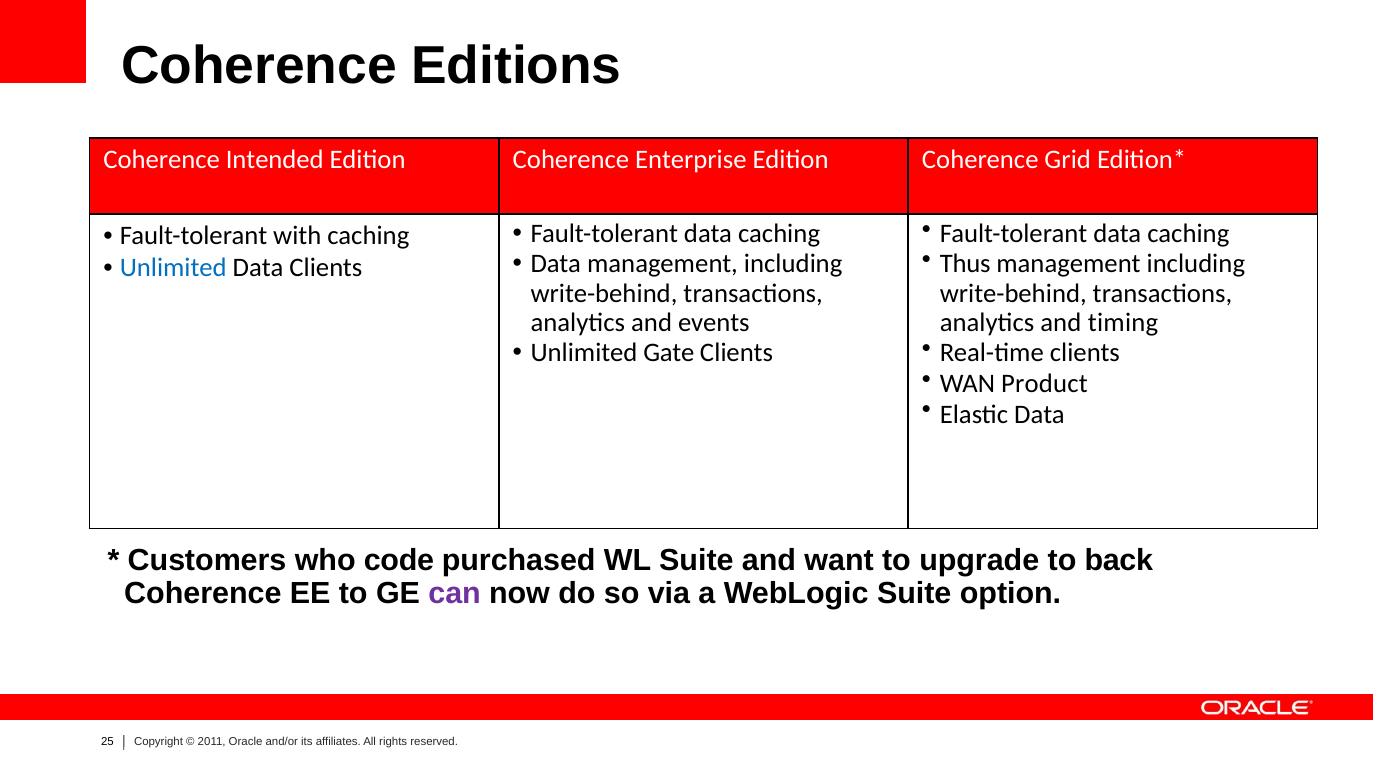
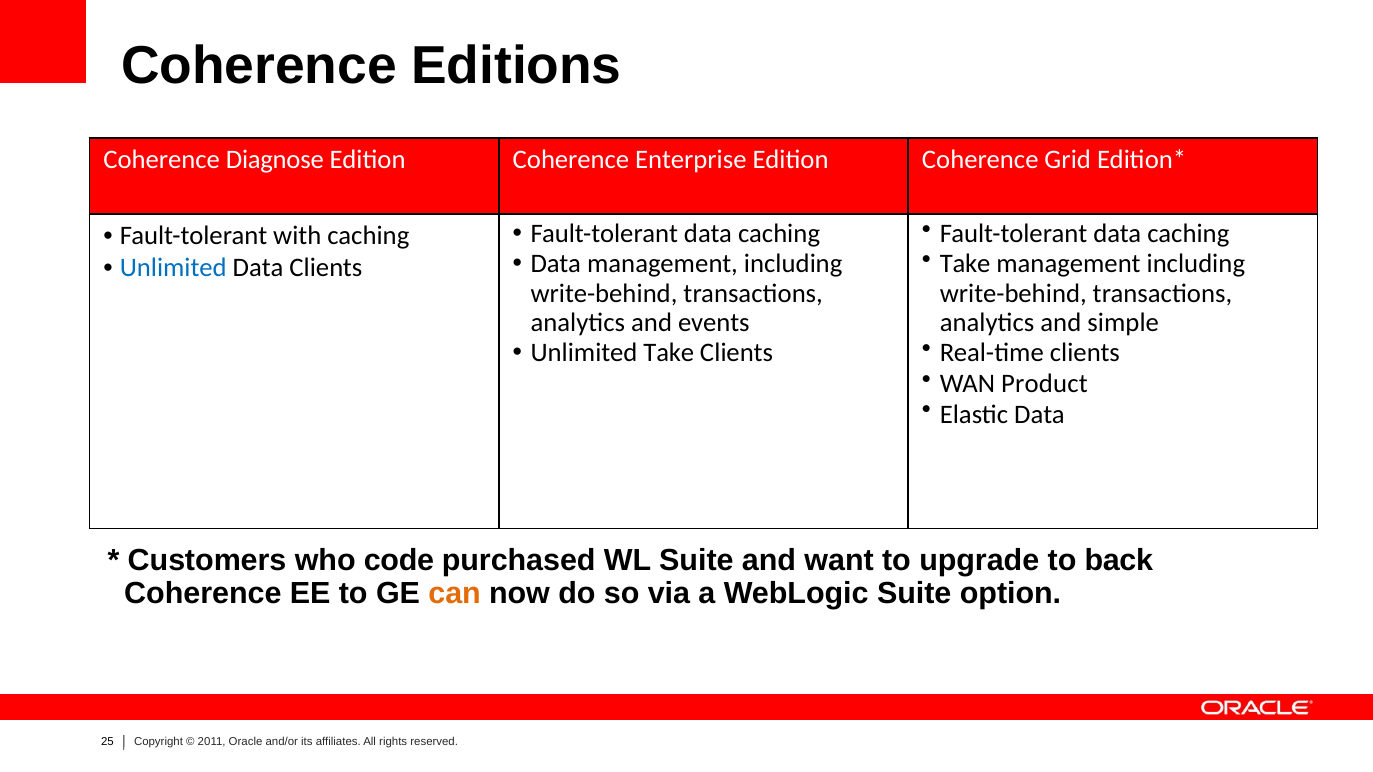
Intended: Intended -> Diagnose
Thus at (965, 264): Thus -> Take
timing: timing -> simple
Unlimited Gate: Gate -> Take
can colour: purple -> orange
